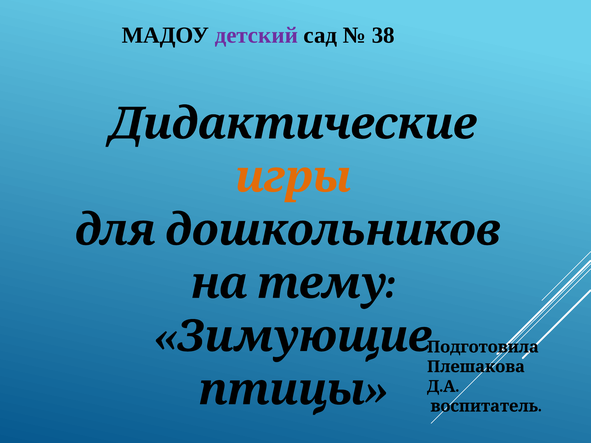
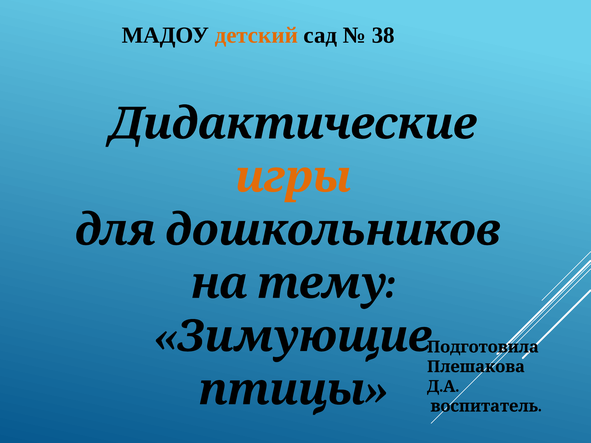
детский colour: purple -> orange
